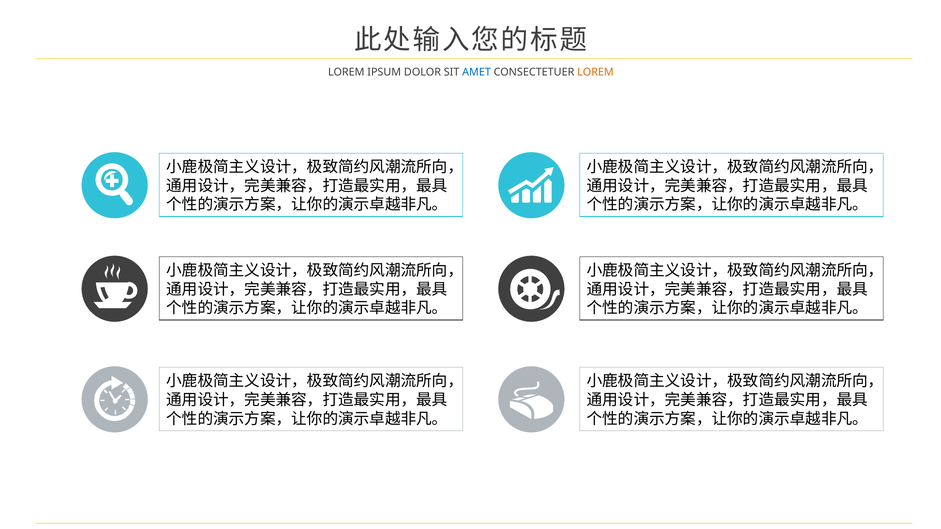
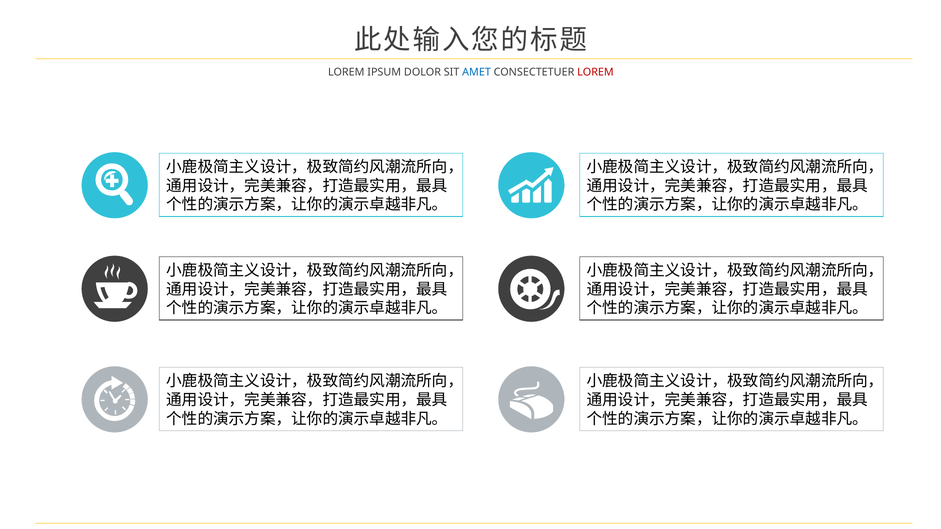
LOREM at (595, 72) colour: orange -> red
